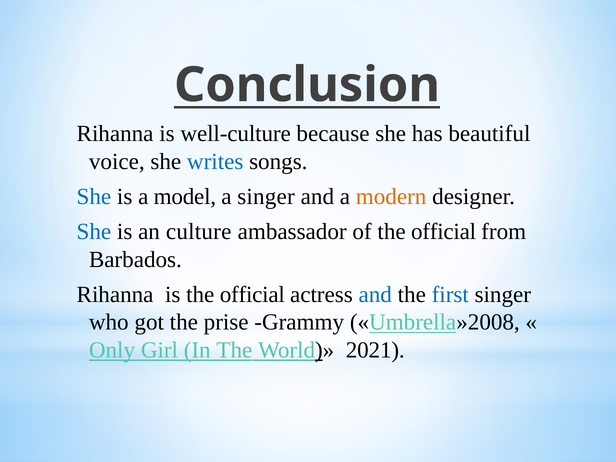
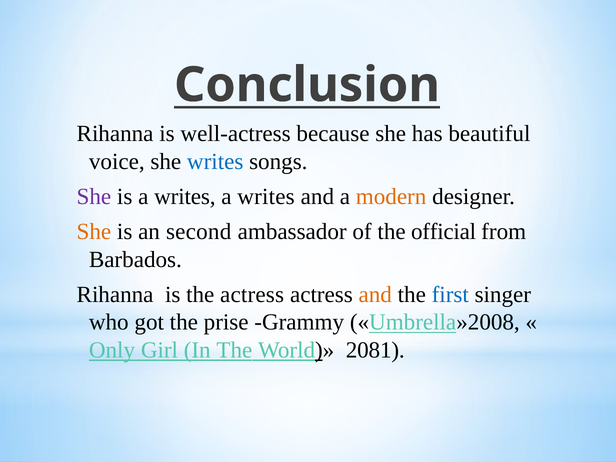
well-culture: well-culture -> well-actress
She at (94, 197) colour: blue -> purple
is a model: model -> writes
singer at (266, 197): singer -> writes
She at (94, 232) colour: blue -> orange
culture: culture -> second
is the official: official -> actress
and at (375, 295) colour: blue -> orange
2021: 2021 -> 2081
